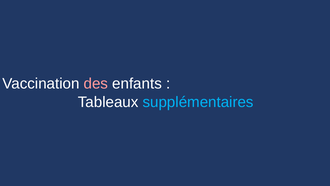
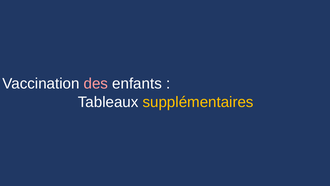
supplémentaires colour: light blue -> yellow
